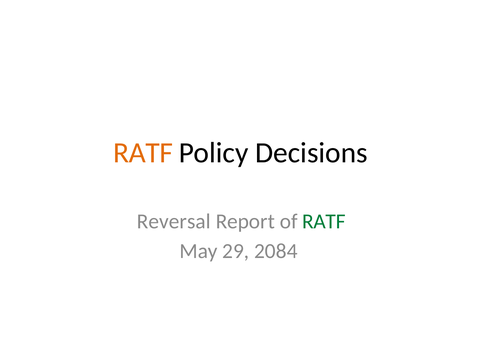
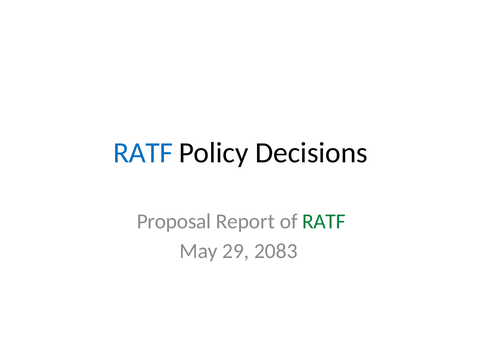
RATF at (143, 153) colour: orange -> blue
Reversal: Reversal -> Proposal
2084: 2084 -> 2083
